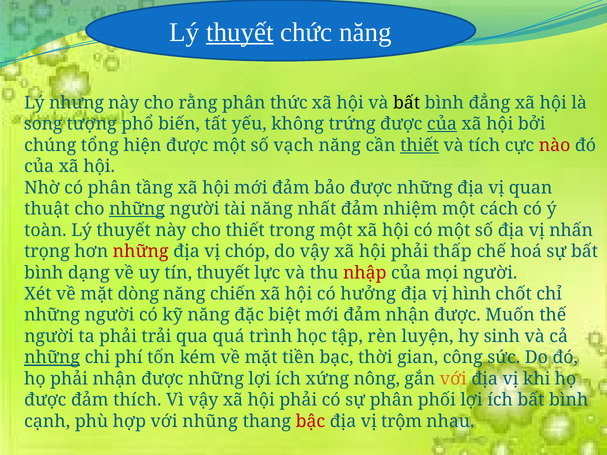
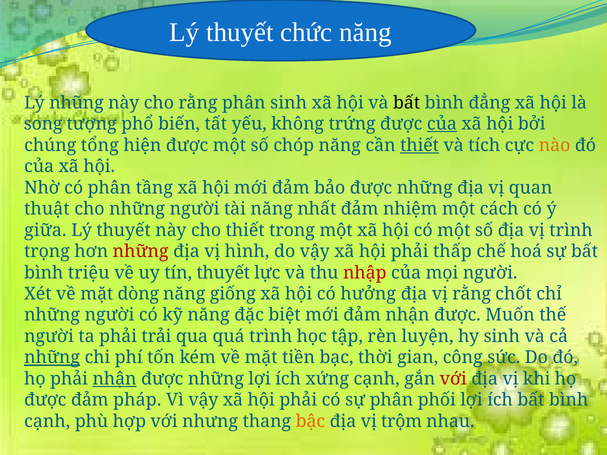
thuyết at (240, 32) underline: present -> none
nhưng: nhưng -> nhũng
phân thức: thức -> sinh
vạch: vạch -> chóp
nào colour: red -> orange
những at (137, 209) underline: present -> none
toàn: toàn -> giữa
vị nhấn: nhấn -> trình
chóp: chóp -> hình
dạng: dạng -> triệu
chiến: chiến -> giống
vị hình: hình -> rằng
nhận at (115, 379) underline: none -> present
xứng nông: nông -> cạnh
với at (453, 379) colour: orange -> red
thích: thích -> pháp
nhũng: nhũng -> nhưng
bậc colour: red -> orange
